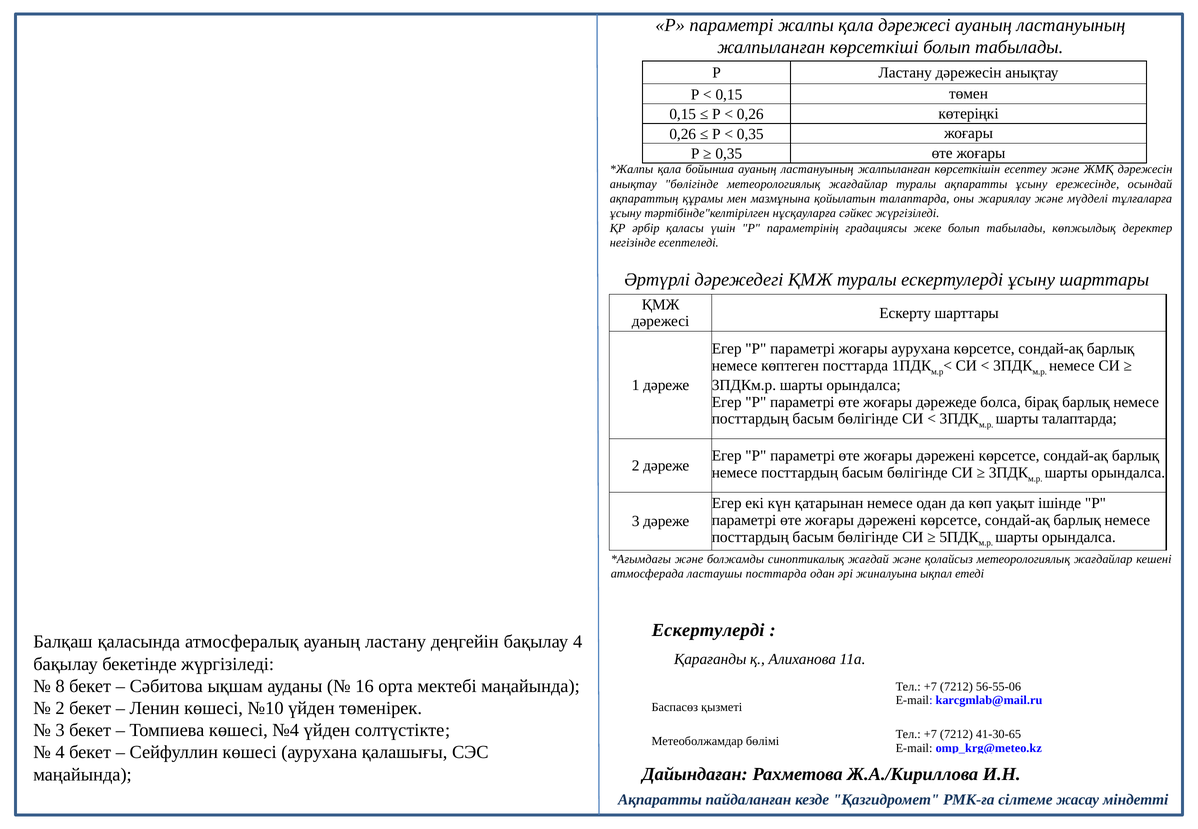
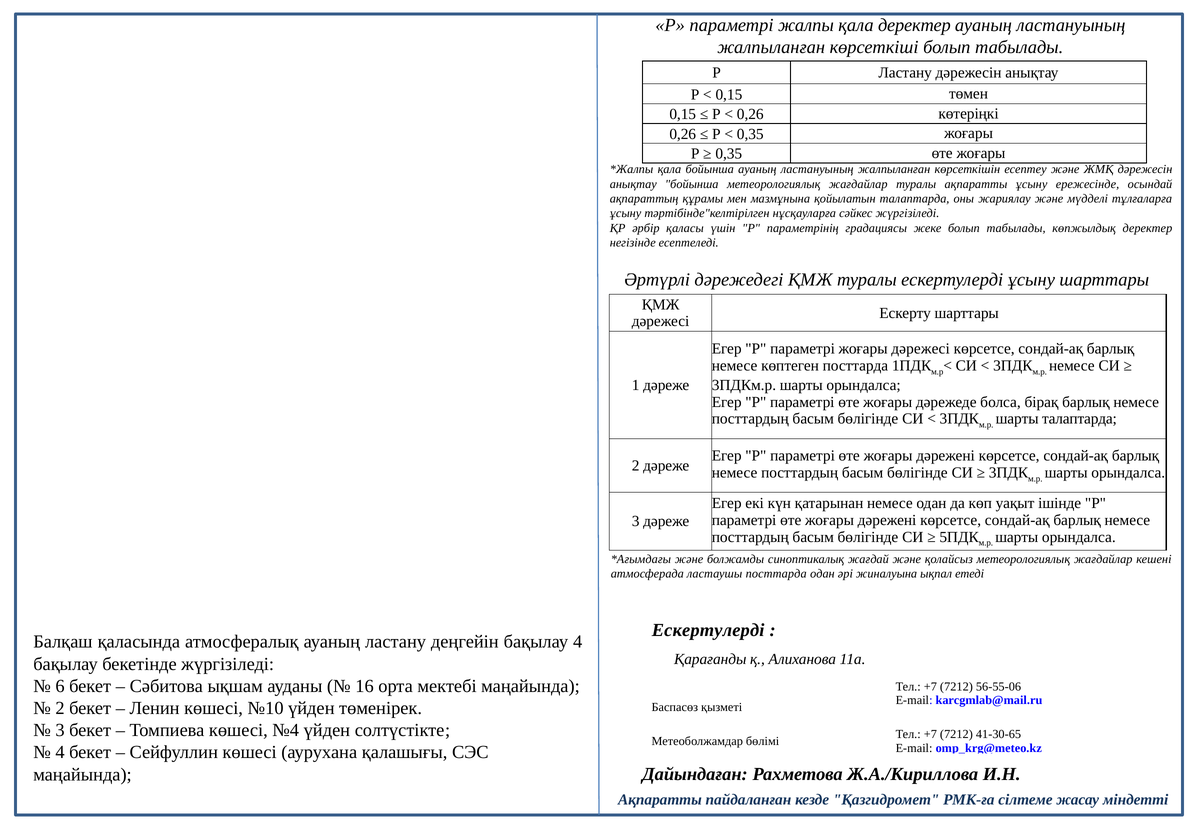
қала дәрежесі: дәрежесі -> деректер
анықтау бөлігінде: бөлігінде -> бойынша
жоғары аурухана: аурухана -> дәрежесі
8: 8 -> 6
